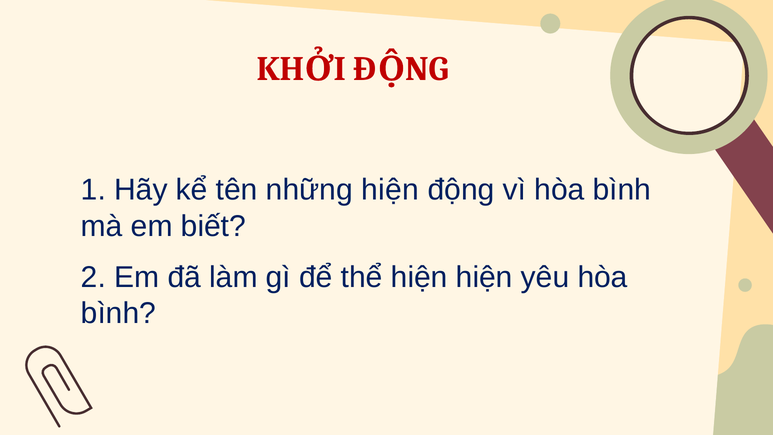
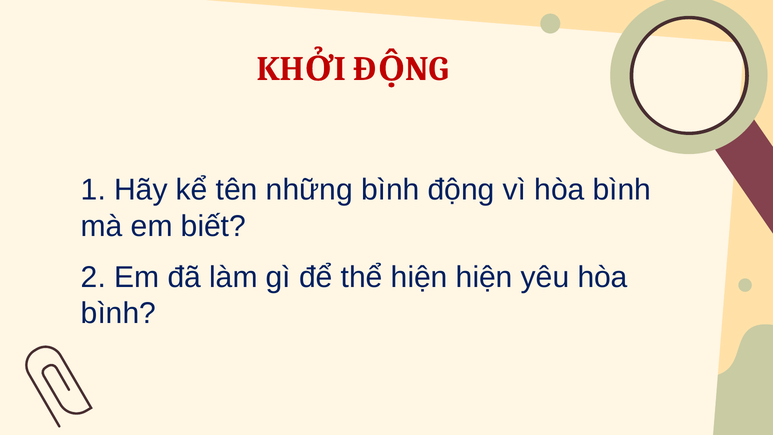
những hiện: hiện -> bình
